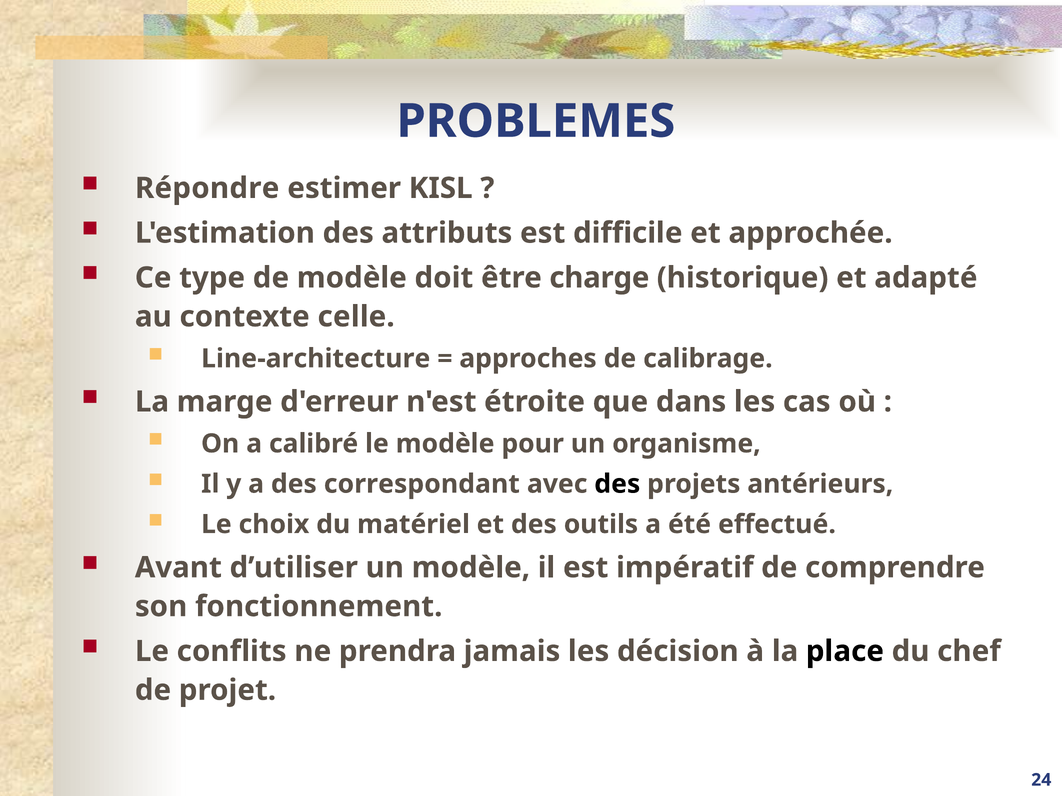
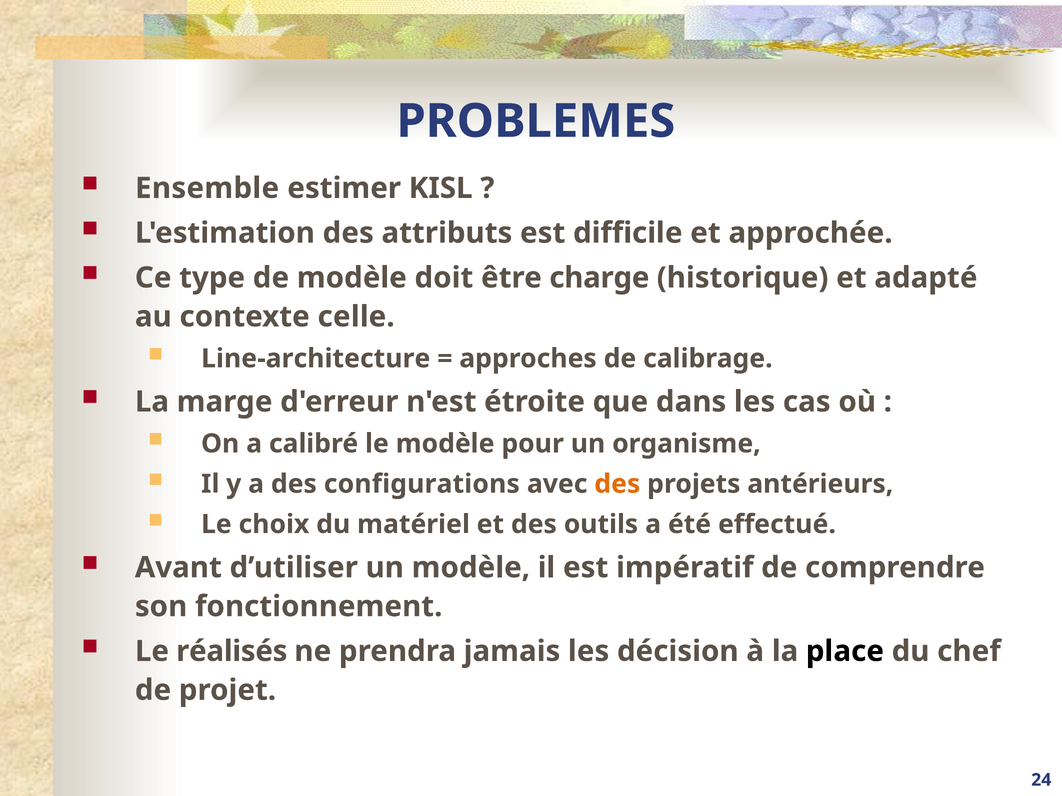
Répondre: Répondre -> Ensemble
correspondant: correspondant -> configurations
des at (617, 484) colour: black -> orange
conflits: conflits -> réalisés
